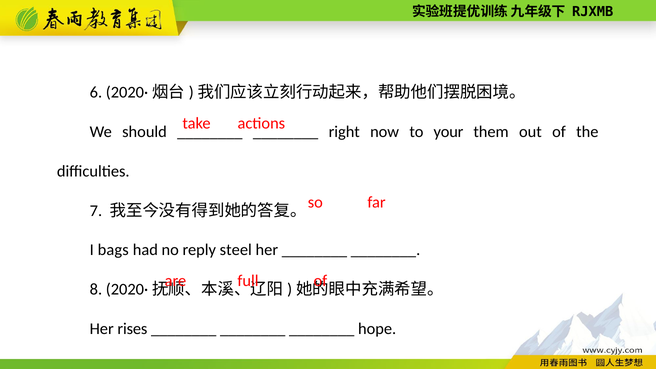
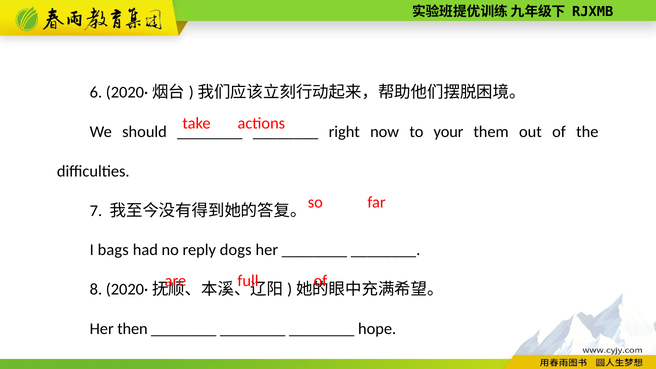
steel: steel -> dogs
rises: rises -> then
